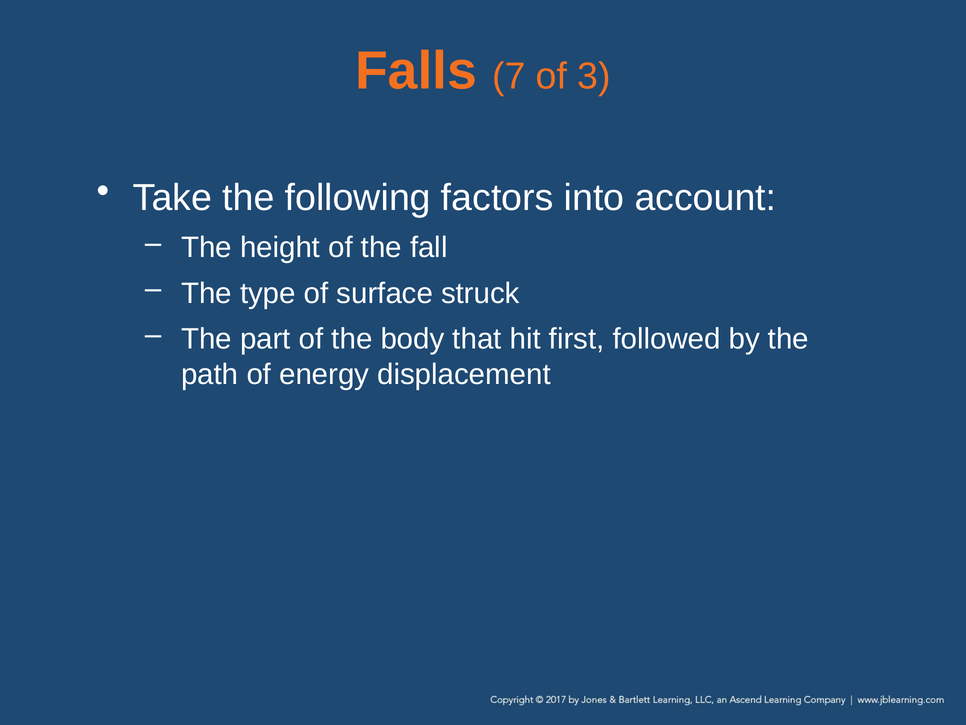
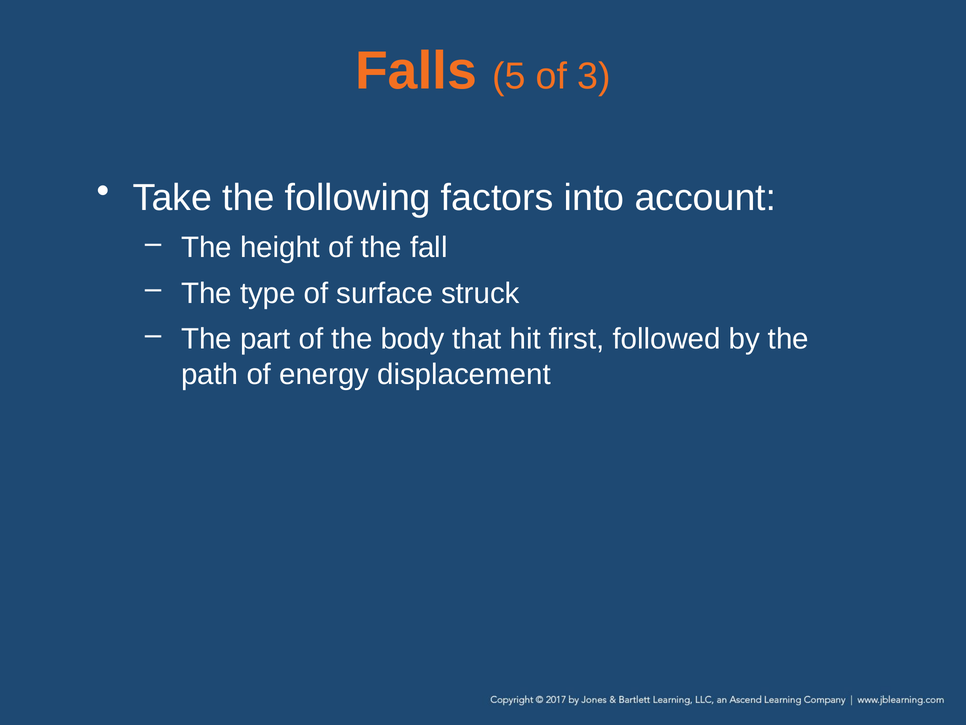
7: 7 -> 5
